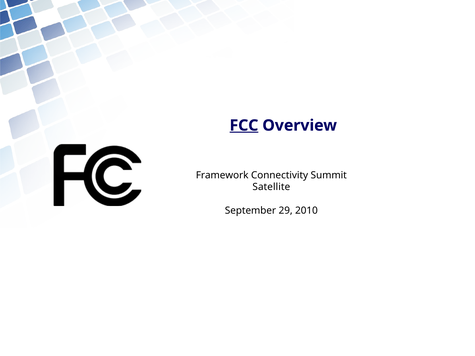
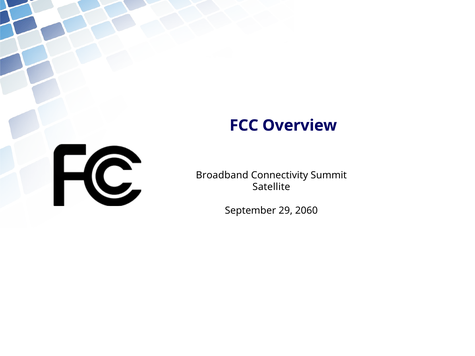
FCC underline: present -> none
Framework: Framework -> Broadband
2010: 2010 -> 2060
